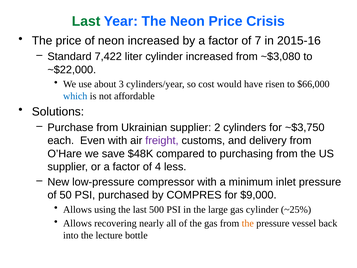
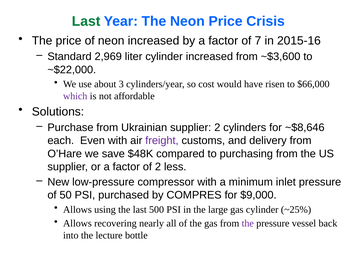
7,422: 7,422 -> 2,969
~$3,080: ~$3,080 -> ~$3,600
which colour: blue -> purple
~$3,750: ~$3,750 -> ~$8,646
of 4: 4 -> 2
the at (248, 223) colour: orange -> purple
